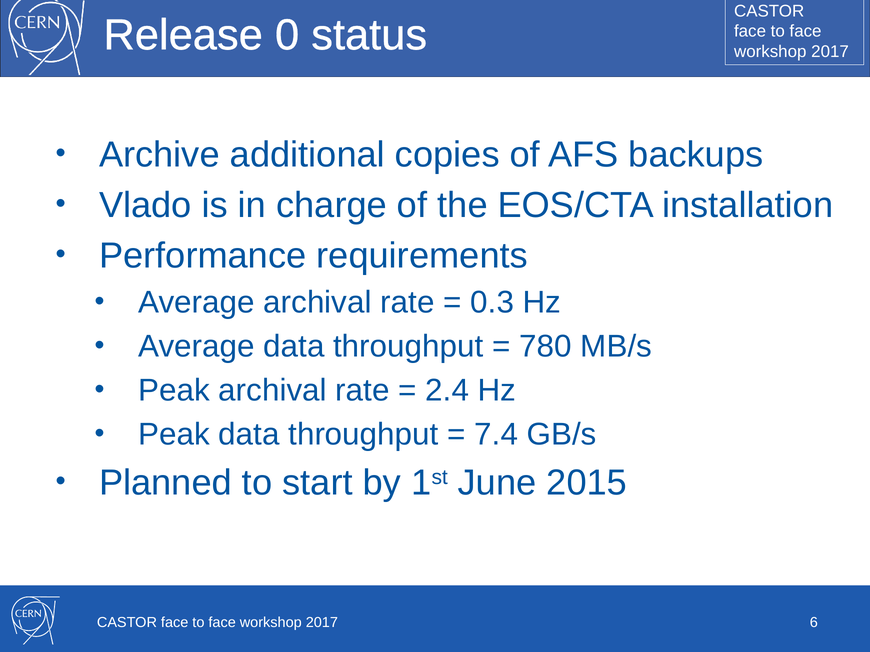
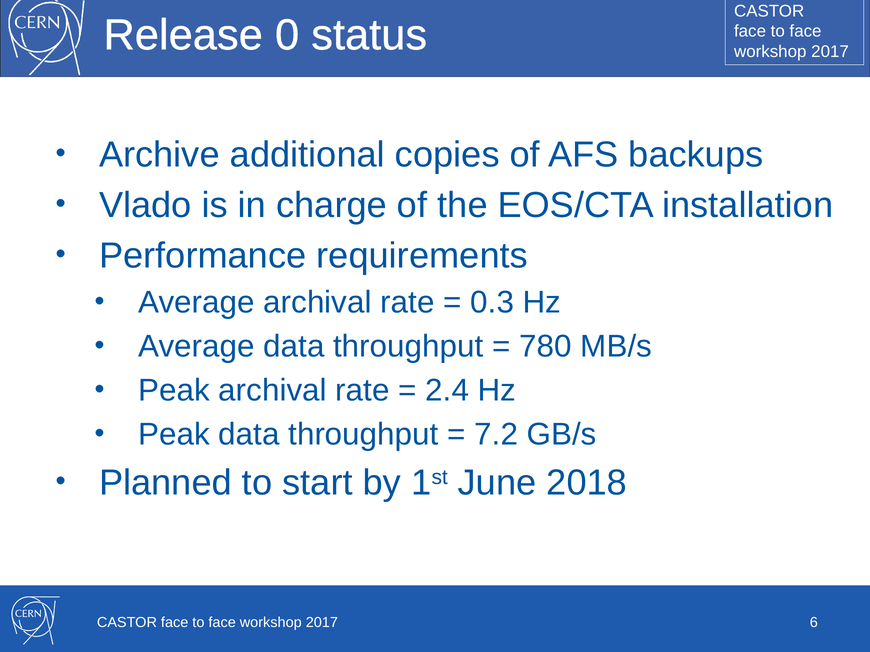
7.4: 7.4 -> 7.2
2015: 2015 -> 2018
